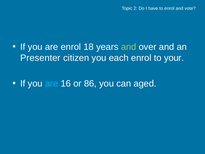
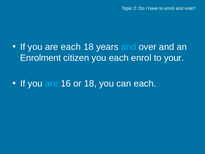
are enrol: enrol -> each
and at (129, 47) colour: light green -> light blue
Presenter: Presenter -> Enrolment
or 86: 86 -> 18
can aged: aged -> each
